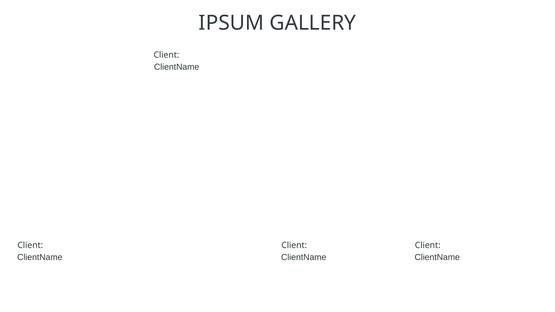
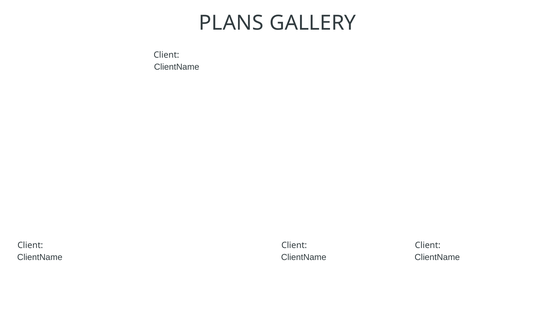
IPSUM: IPSUM -> PLANS
